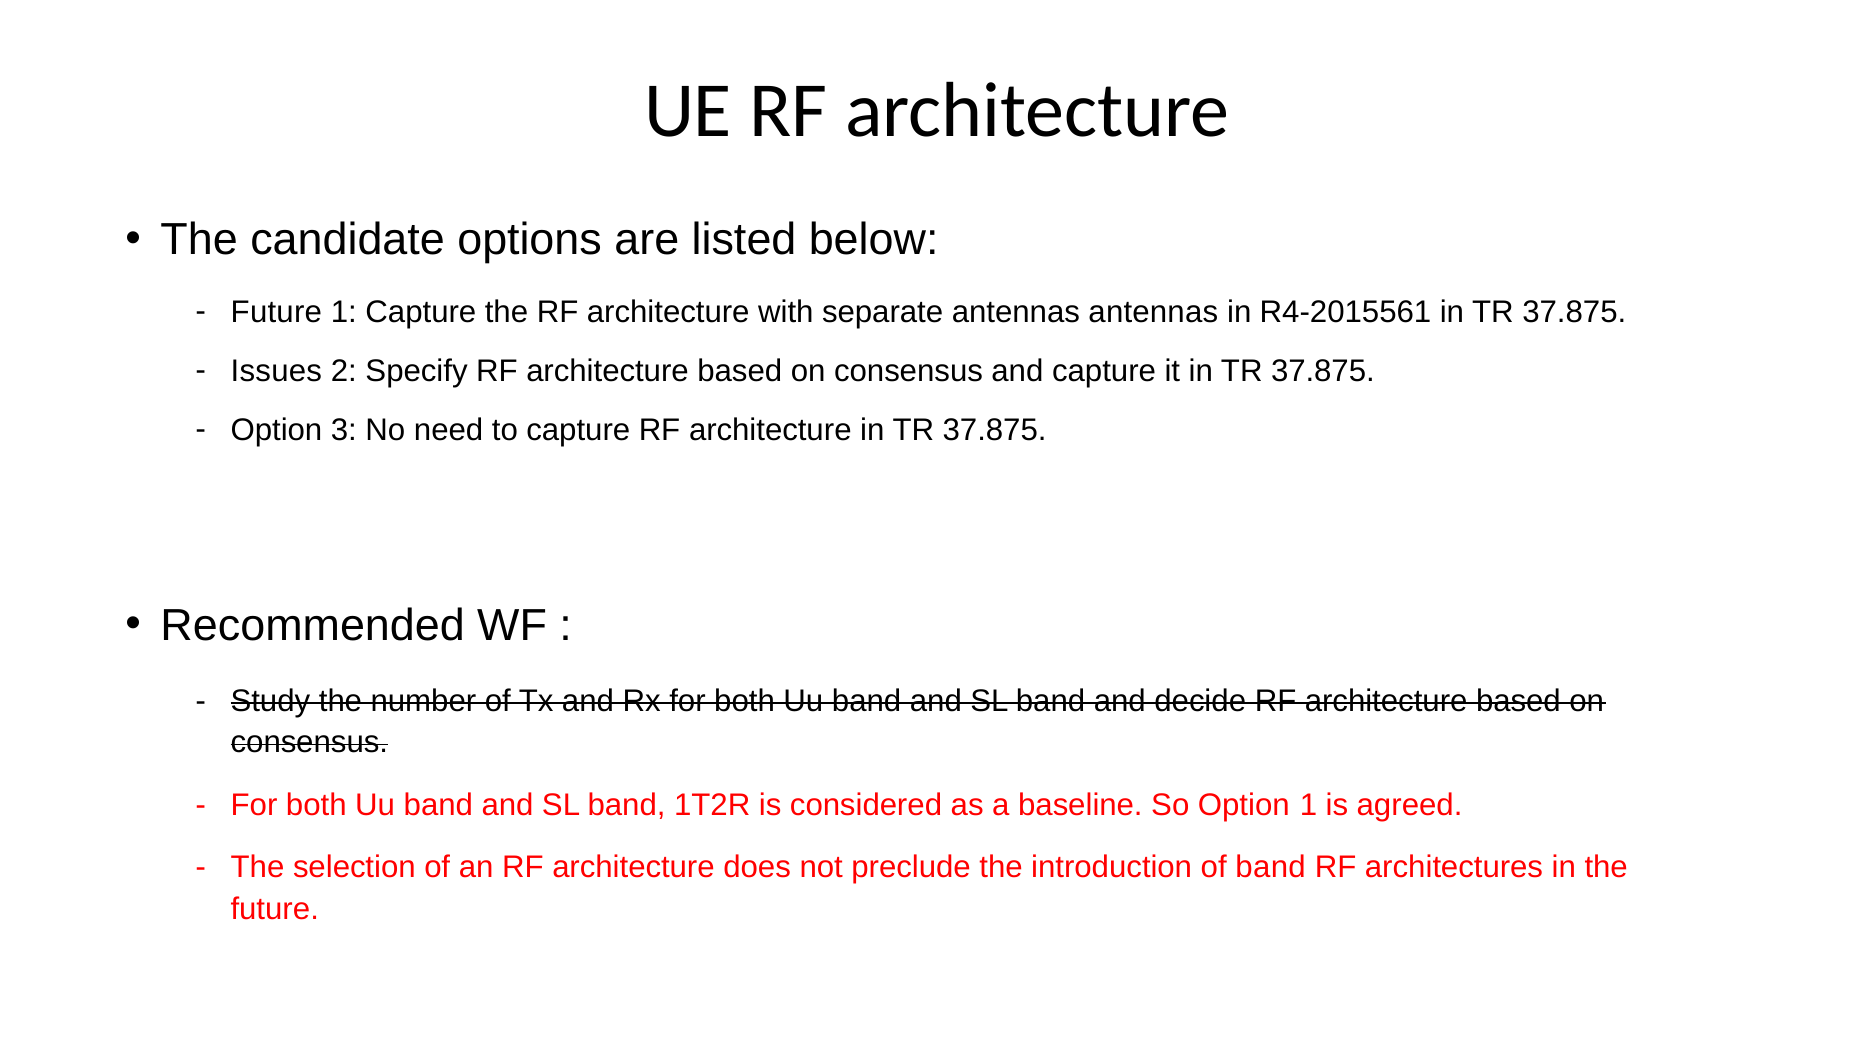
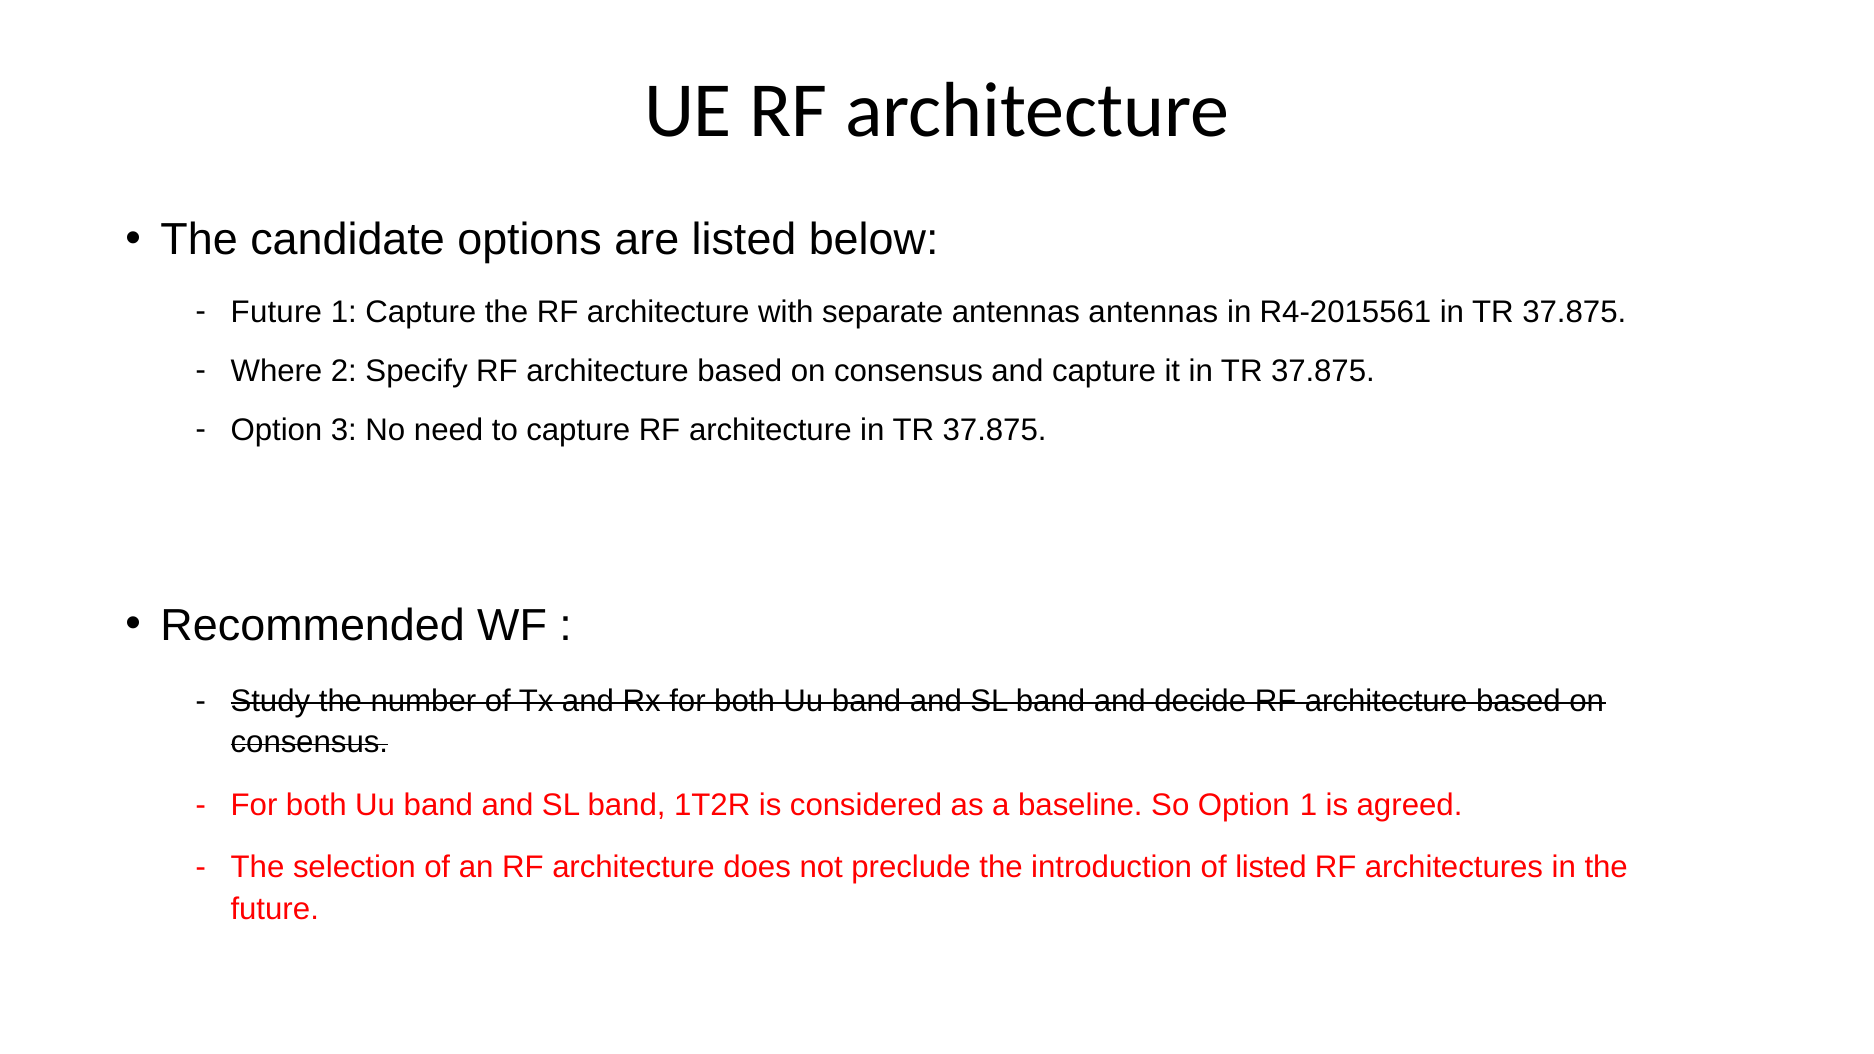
Issues: Issues -> Where
of band: band -> listed
